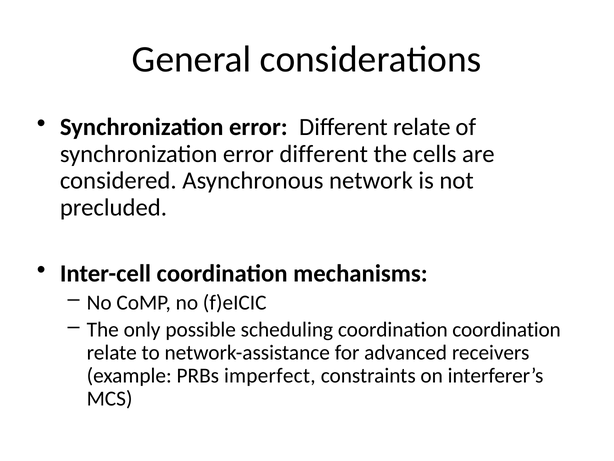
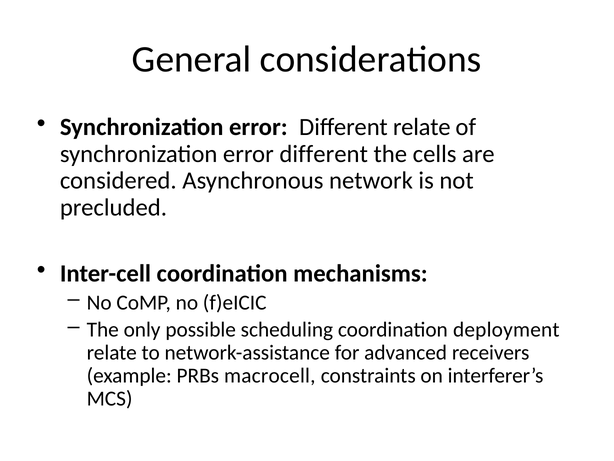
coordination coordination: coordination -> deployment
imperfect: imperfect -> macrocell
